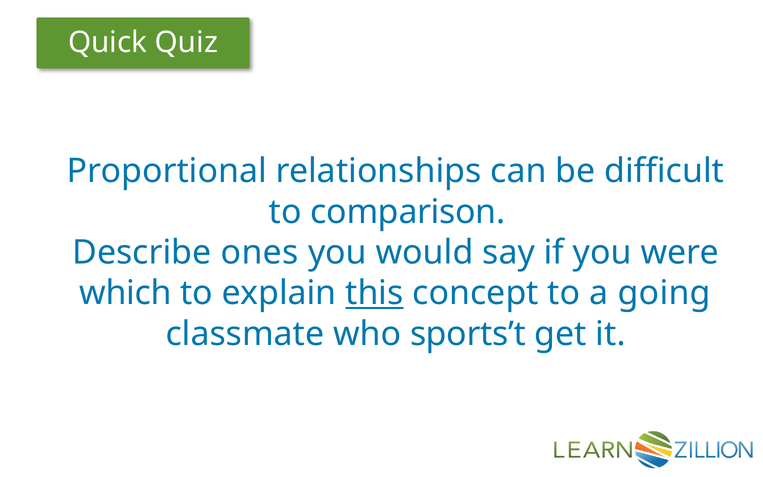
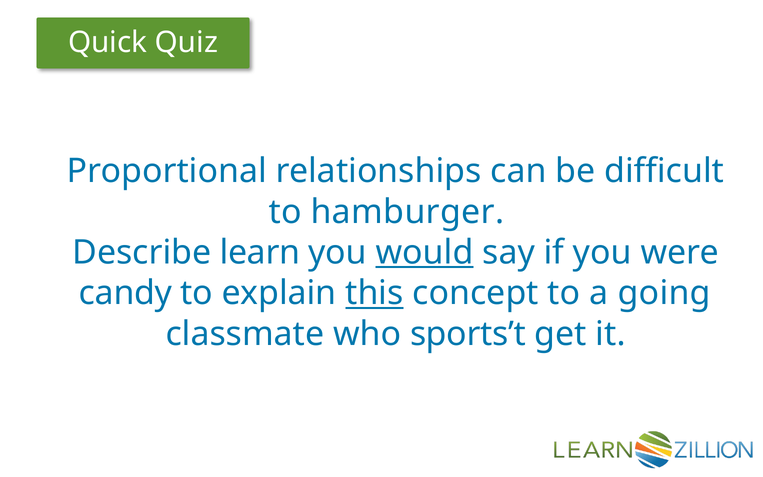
comparison: comparison -> hamburger
ones: ones -> learn
would underline: none -> present
which: which -> candy
